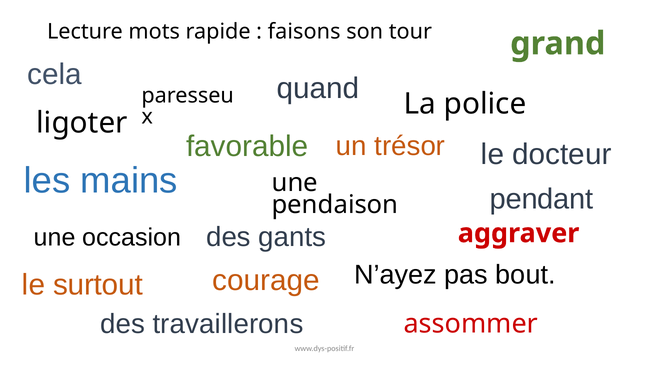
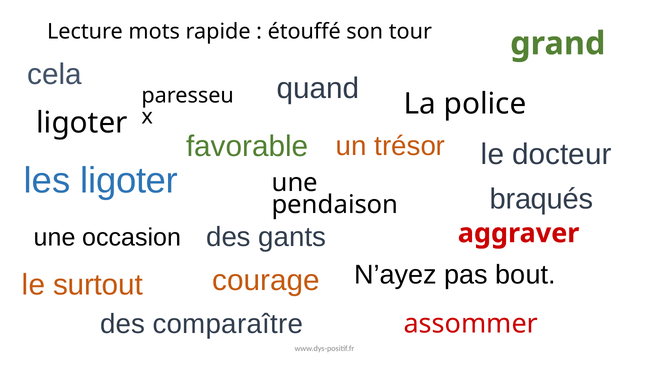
faisons: faisons -> étouffé
les mains: mains -> ligoter
pendant: pendant -> braqués
travaillerons: travaillerons -> comparaître
